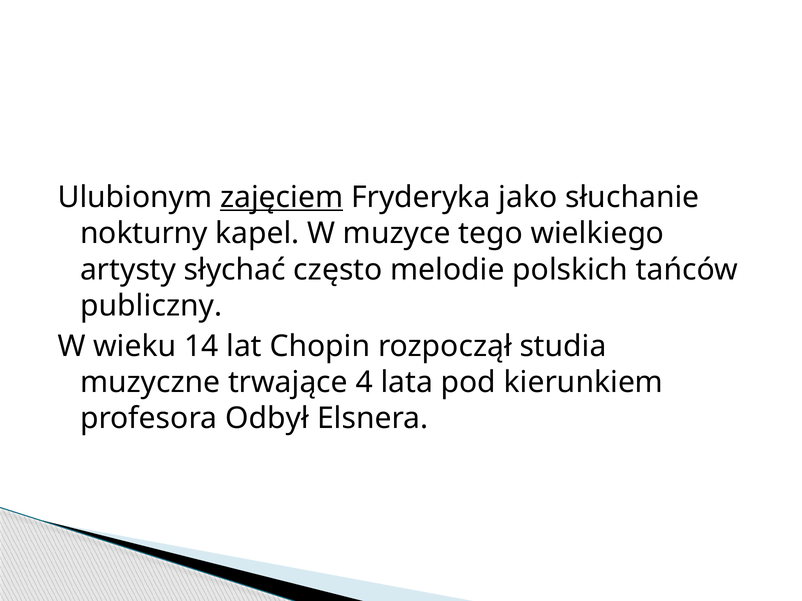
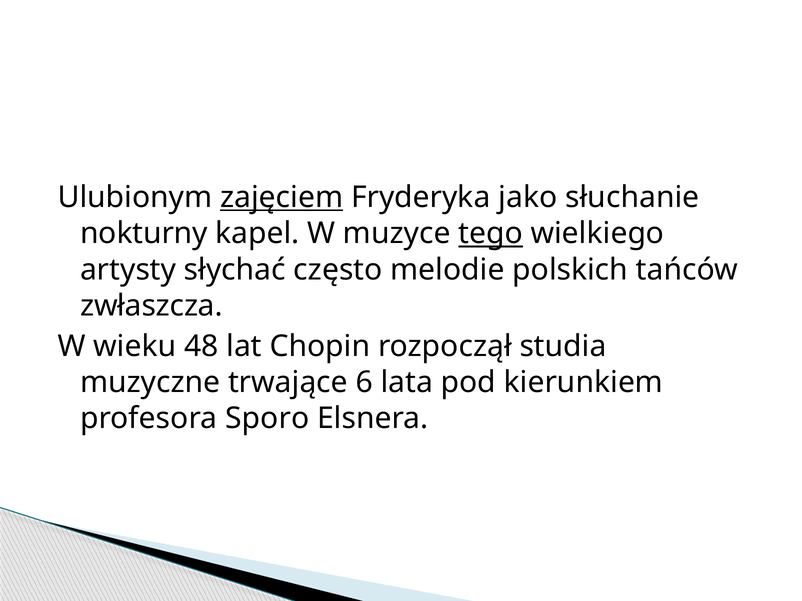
tego underline: none -> present
publiczny: publiczny -> zwłaszcza
14: 14 -> 48
4: 4 -> 6
Odbył: Odbył -> Sporo
